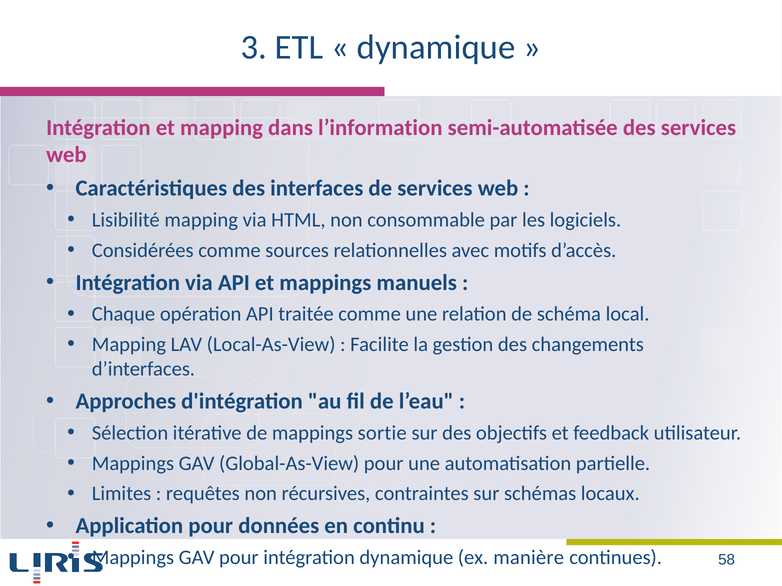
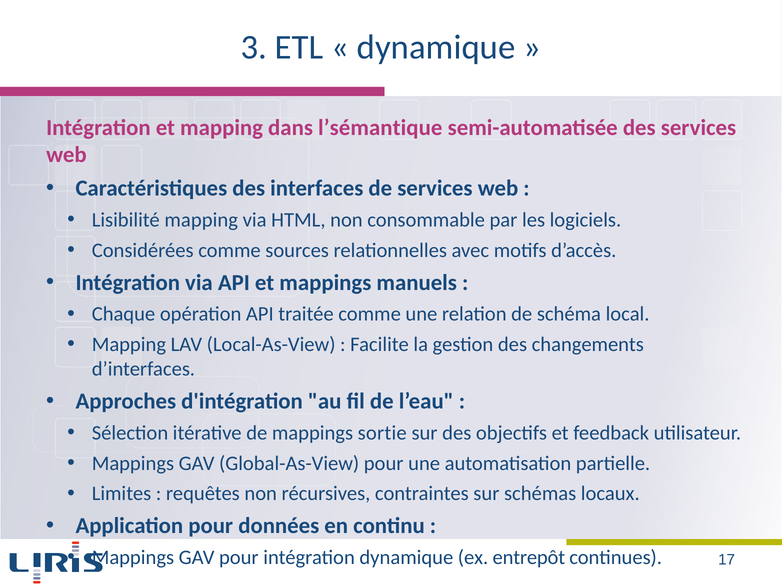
l’information: l’information -> l’sémantique
manière: manière -> entrepôt
58: 58 -> 17
